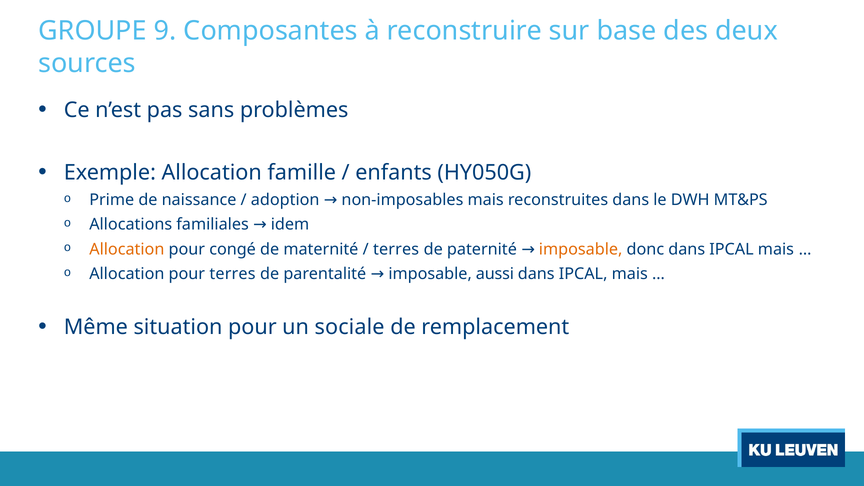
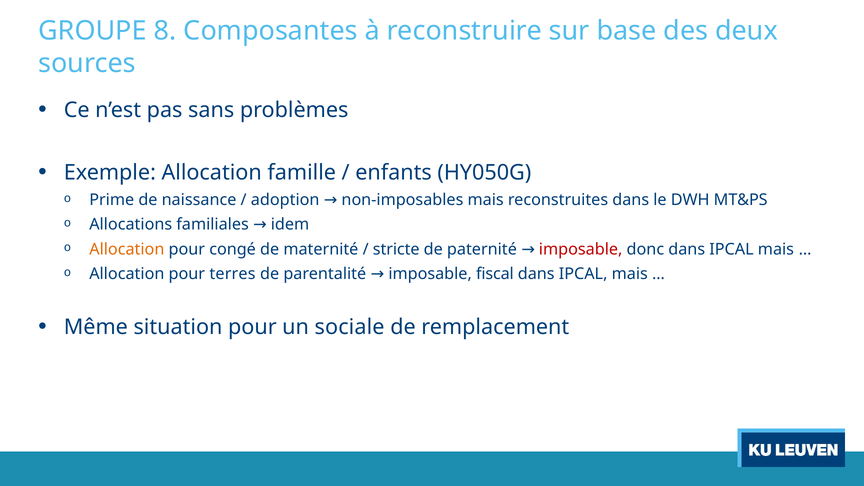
9: 9 -> 8
terres at (396, 249): terres -> stricte
imposable at (581, 249) colour: orange -> red
aussi: aussi -> fiscal
